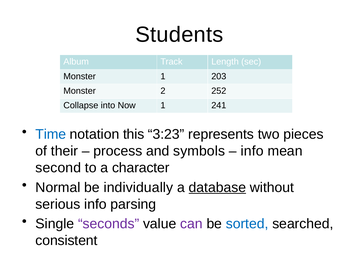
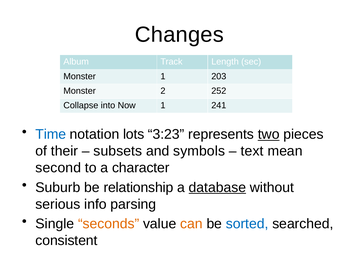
Students: Students -> Changes
this: this -> lots
two underline: none -> present
process: process -> subsets
info at (252, 151): info -> text
Normal: Normal -> Suburb
individually: individually -> relationship
seconds colour: purple -> orange
can colour: purple -> orange
